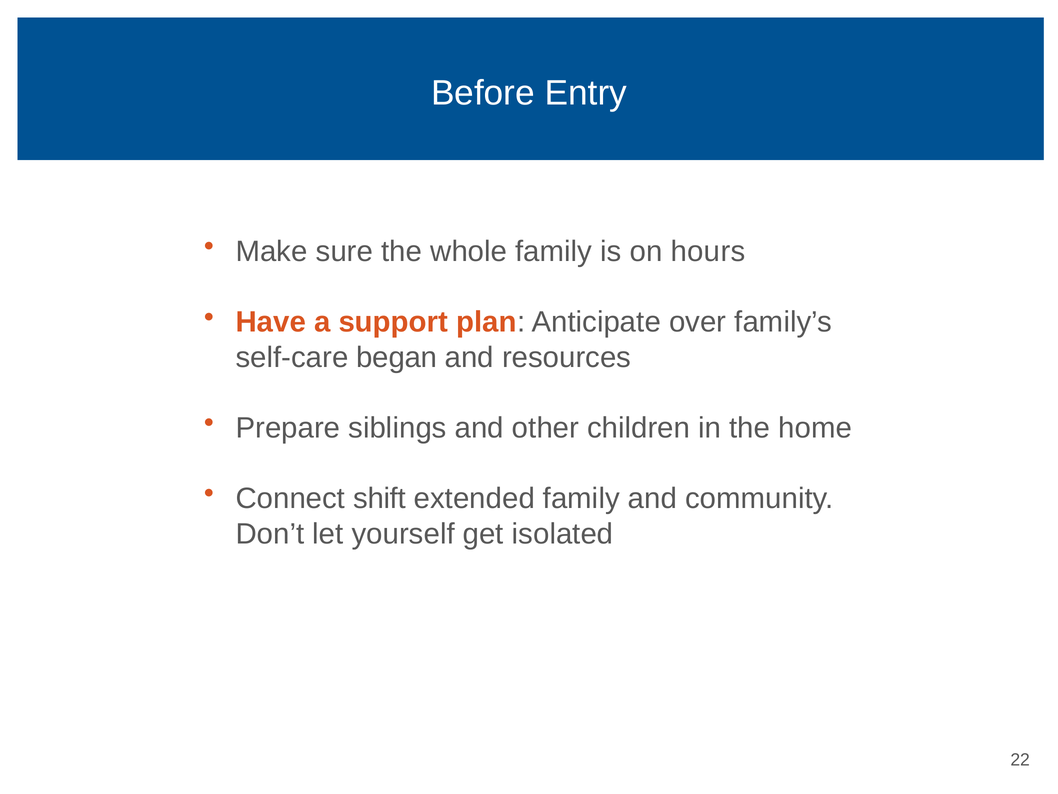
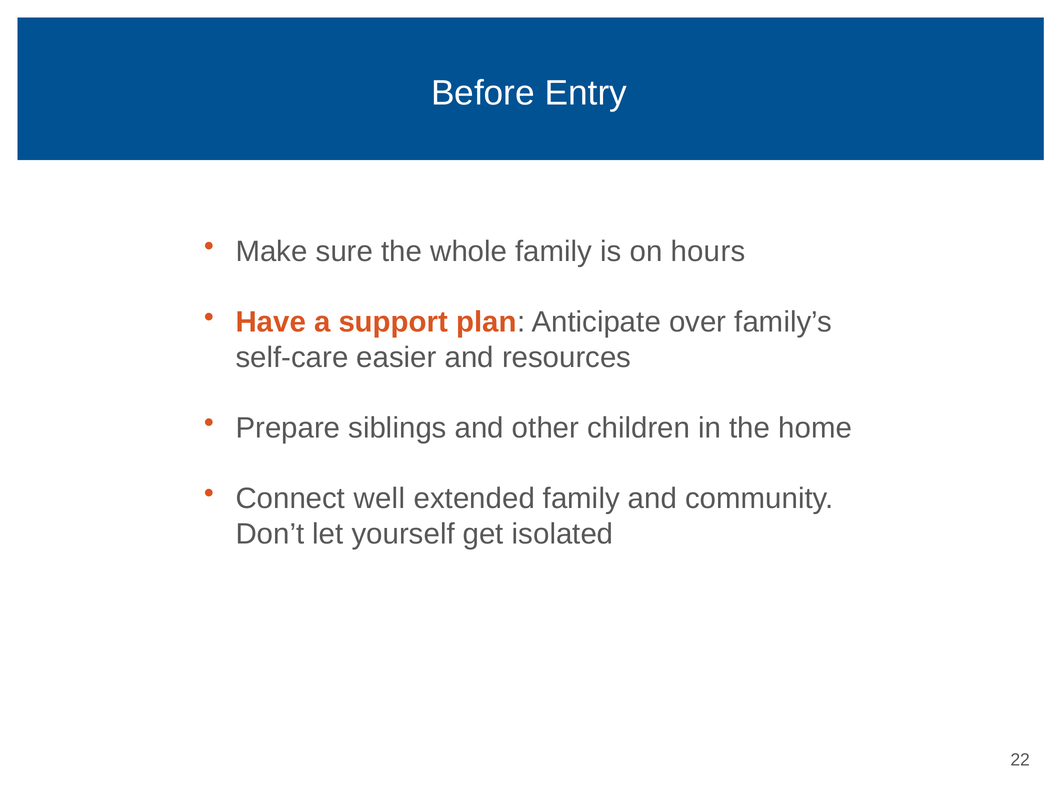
began: began -> easier
shift: shift -> well
